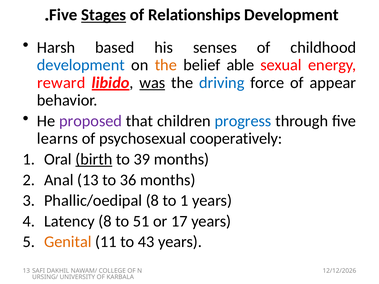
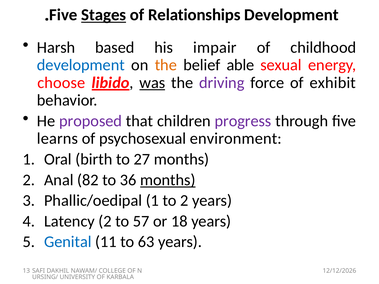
senses: senses -> impair
reward: reward -> choose
driving colour: blue -> purple
appear: appear -> exhibit
progress colour: blue -> purple
cooperatively: cooperatively -> environment
birth underline: present -> none
39: 39 -> 27
Anal 13: 13 -> 82
months at (168, 180) underline: none -> present
Phallic/oedipal 8: 8 -> 1
to 1: 1 -> 2
Latency 8: 8 -> 2
51: 51 -> 57
17: 17 -> 18
Genital colour: orange -> blue
43: 43 -> 63
